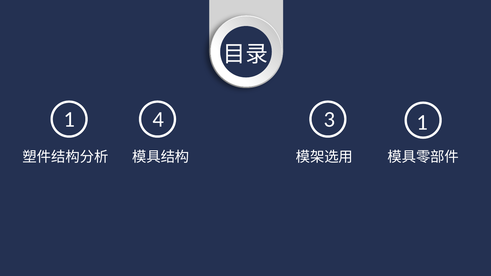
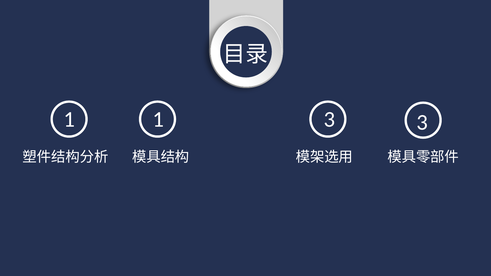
1 4: 4 -> 1
3 1: 1 -> 3
